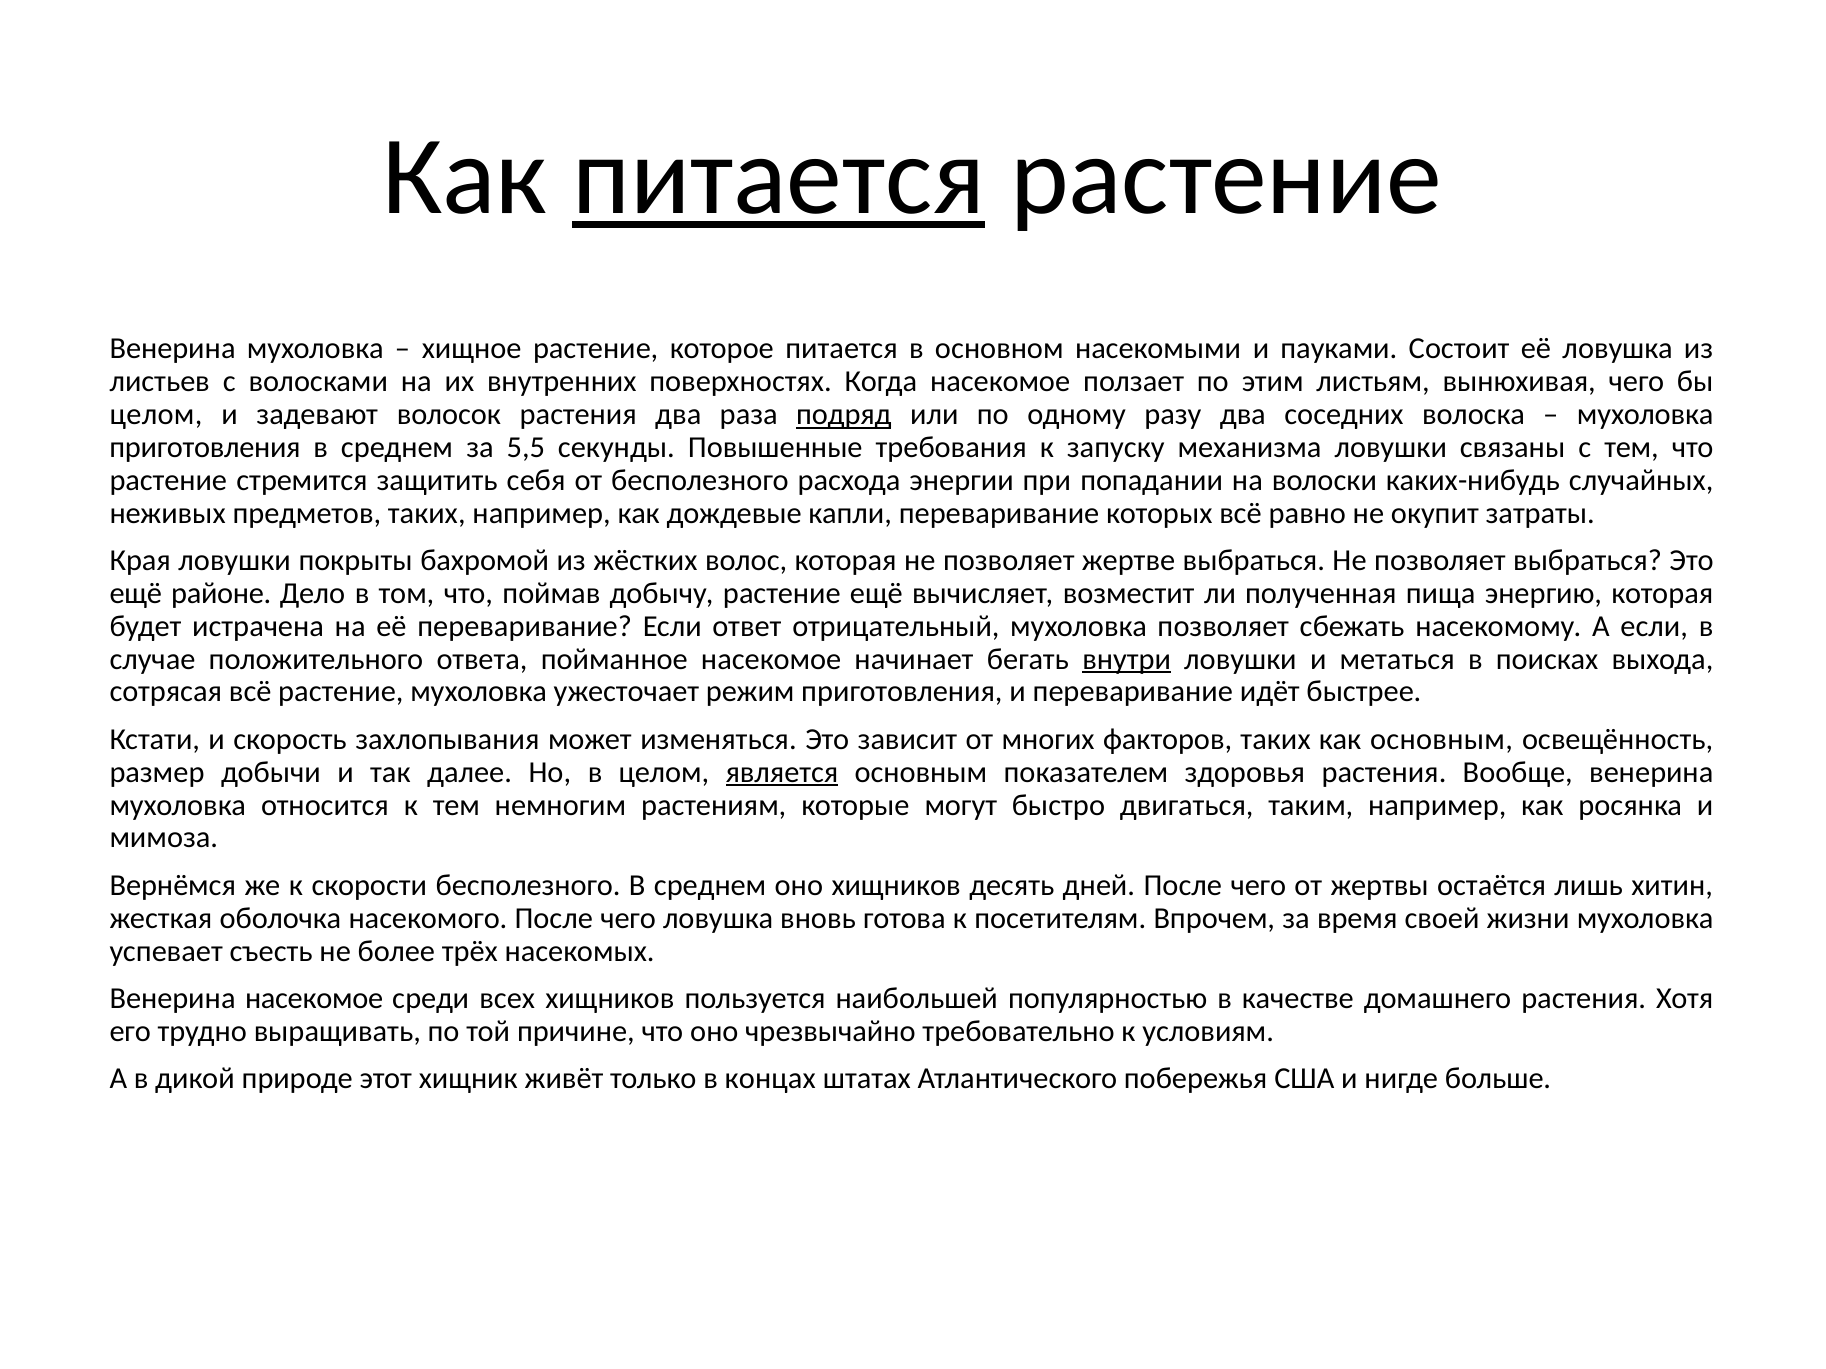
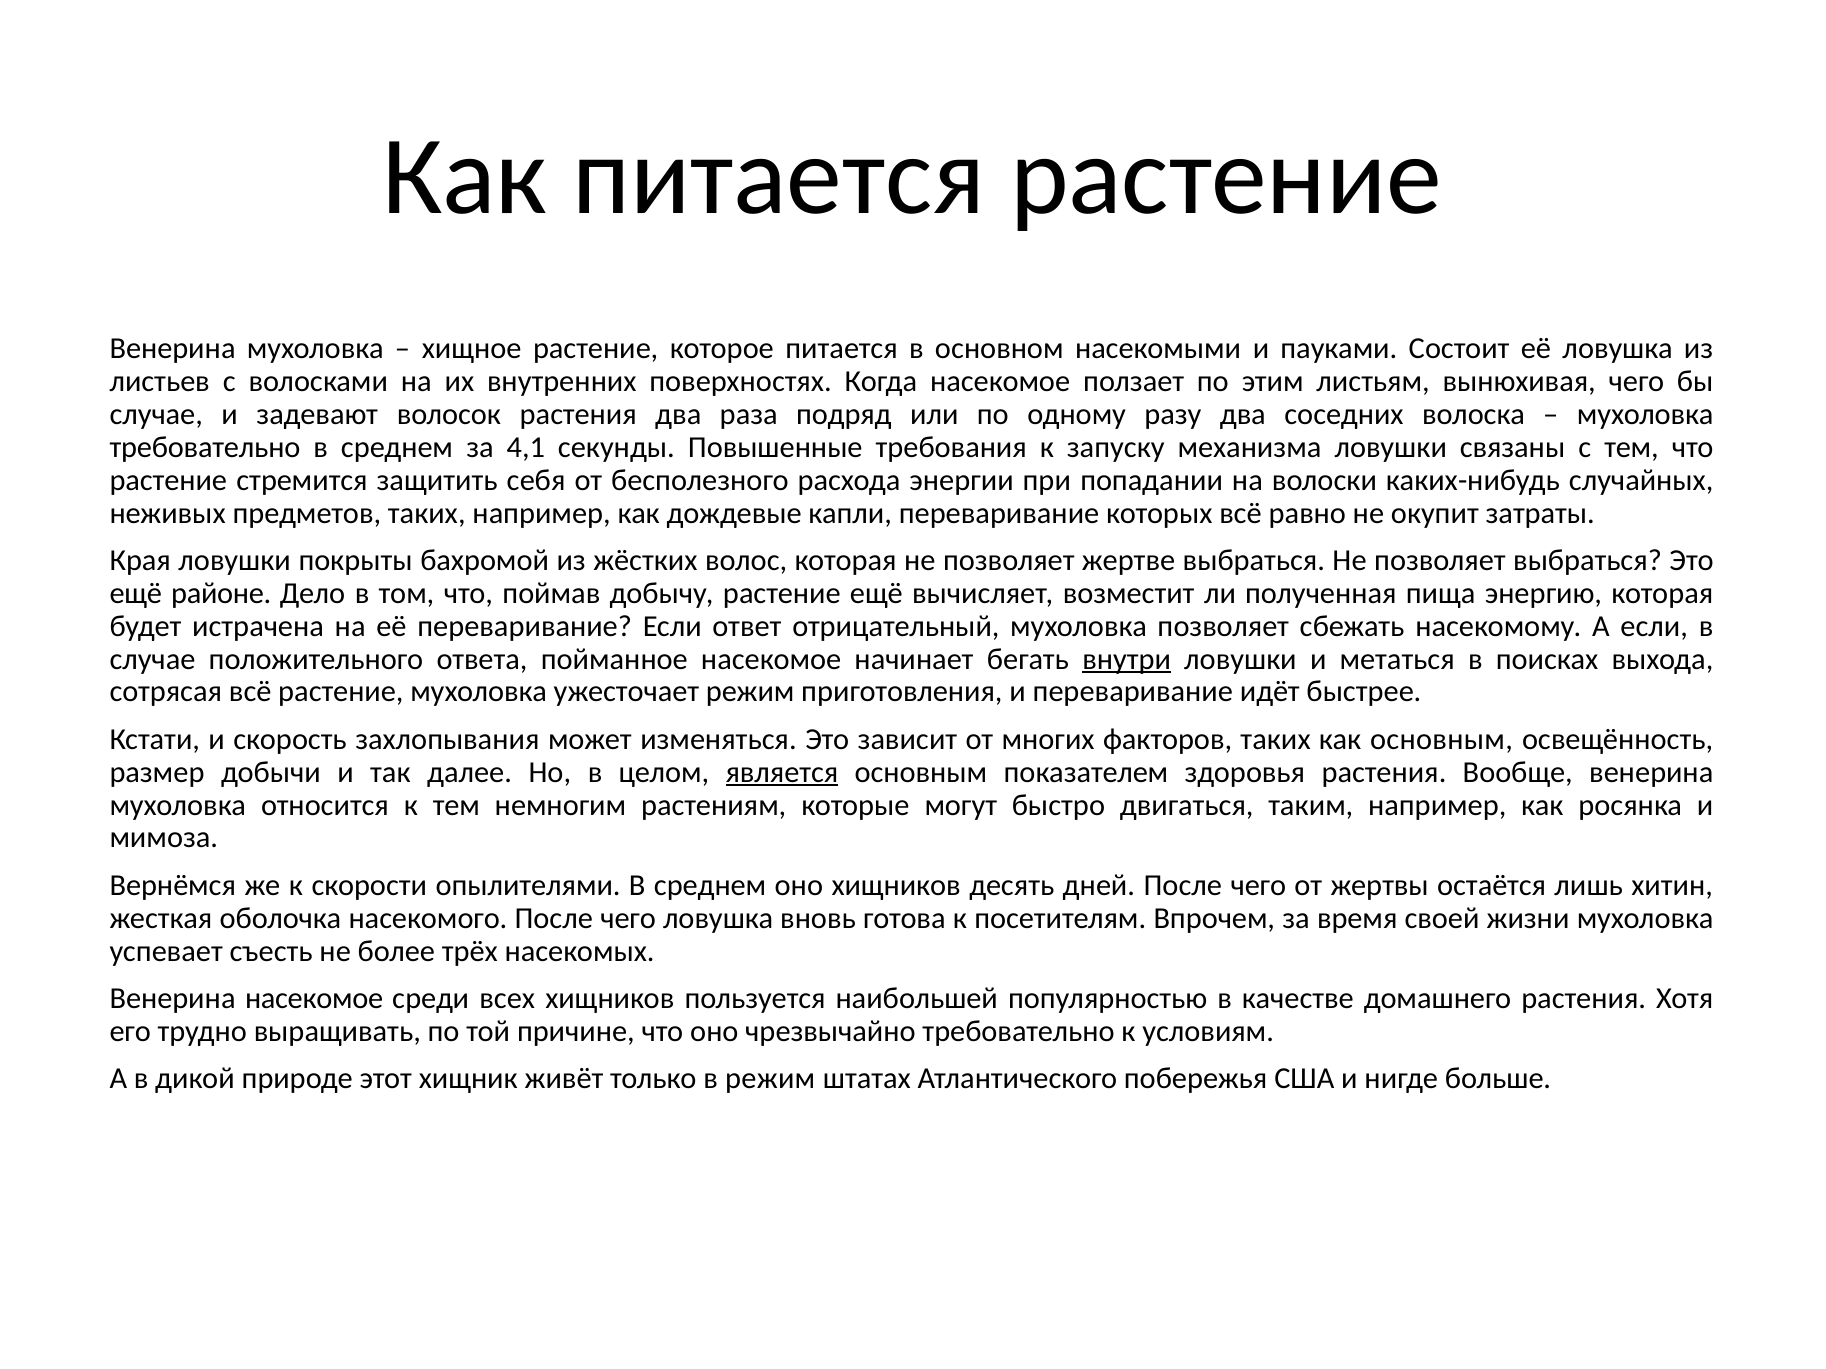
питается at (779, 177) underline: present -> none
целом at (156, 415): целом -> случае
подряд underline: present -> none
приготовления at (205, 448): приготовления -> требовательно
5,5: 5,5 -> 4,1
скорости бесполезного: бесполезного -> опылителями
в концах: концах -> режим
